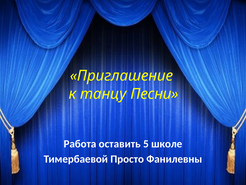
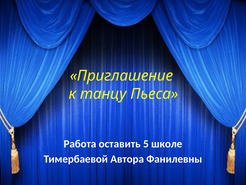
Песни: Песни -> Пьеса
Просто: Просто -> Автора
